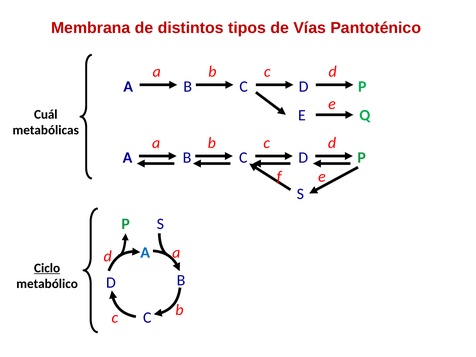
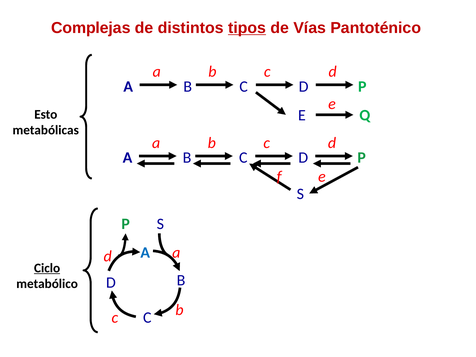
Membrana: Membrana -> Complejas
tipos underline: none -> present
Cuál: Cuál -> Esto
